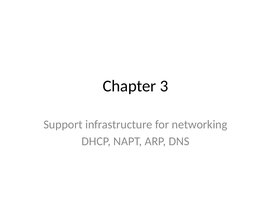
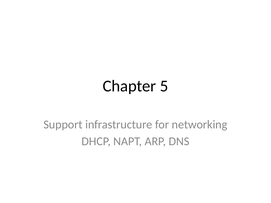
3: 3 -> 5
